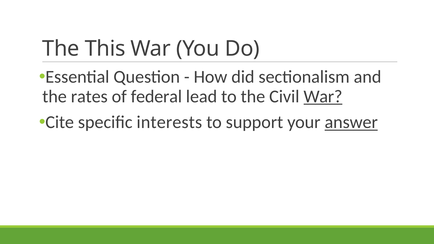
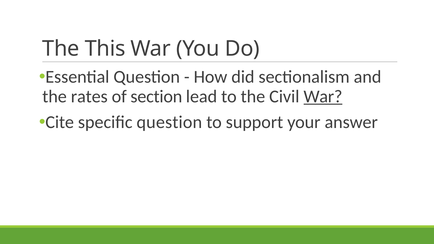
federal: federal -> section
specific interests: interests -> question
answer underline: present -> none
